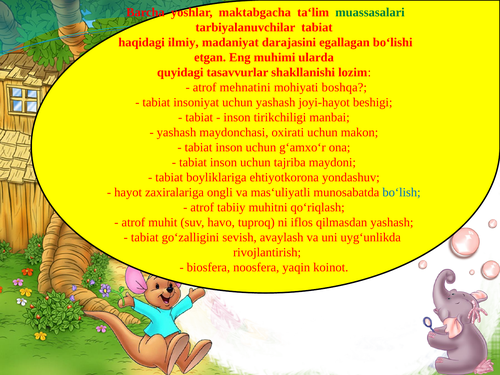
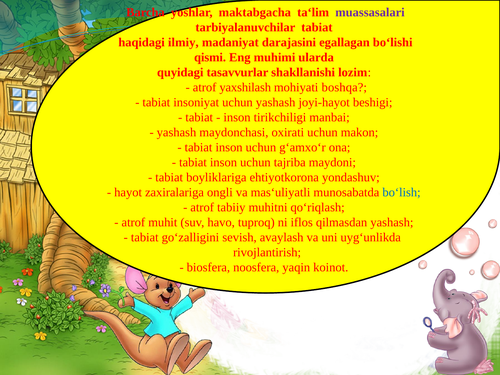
muassasalari colour: green -> purple
etgan: etgan -> qismi
mehnatini: mehnatini -> yaxshilash
